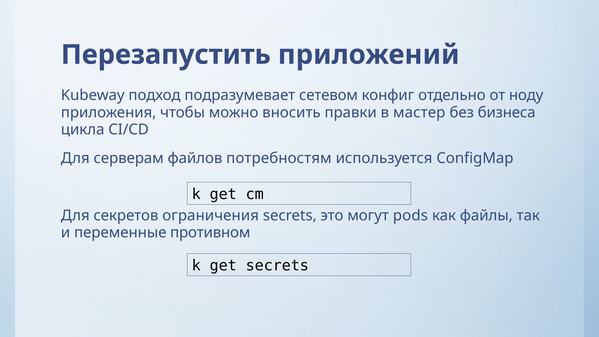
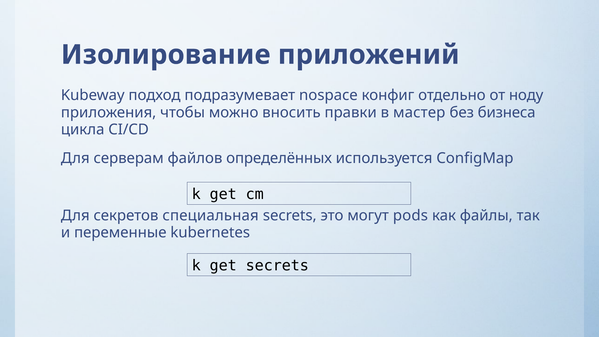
Перезапустить: Перезапустить -> Изолирование
сетевом: сетевом -> nospace
потребностям: потребностям -> определённых
ограничения: ограничения -> специальная
противном: противном -> kubernetes
